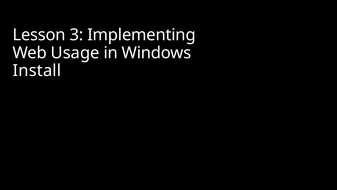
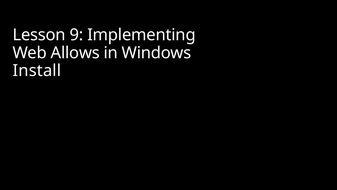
3: 3 -> 9
Usage: Usage -> Allows
